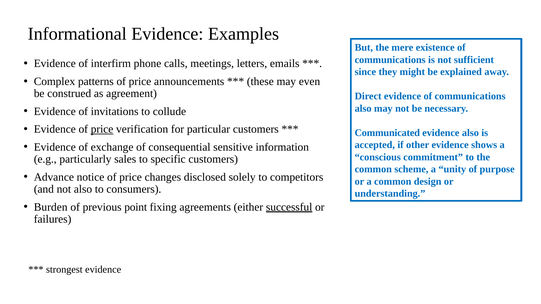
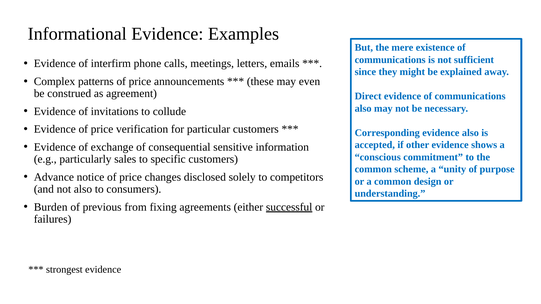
price at (102, 129) underline: present -> none
Communicated: Communicated -> Corresponding
point: point -> from
